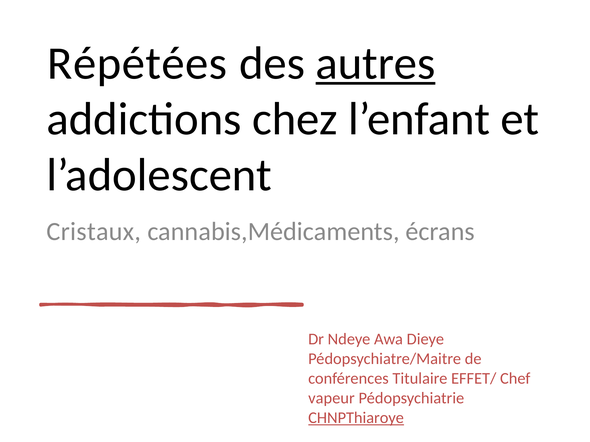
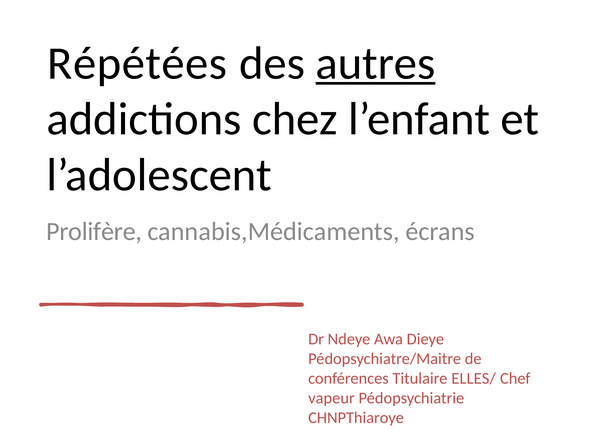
Cristaux: Cristaux -> Prolifère
EFFET/: EFFET/ -> ELLES/
CHNPThiaroye underline: present -> none
